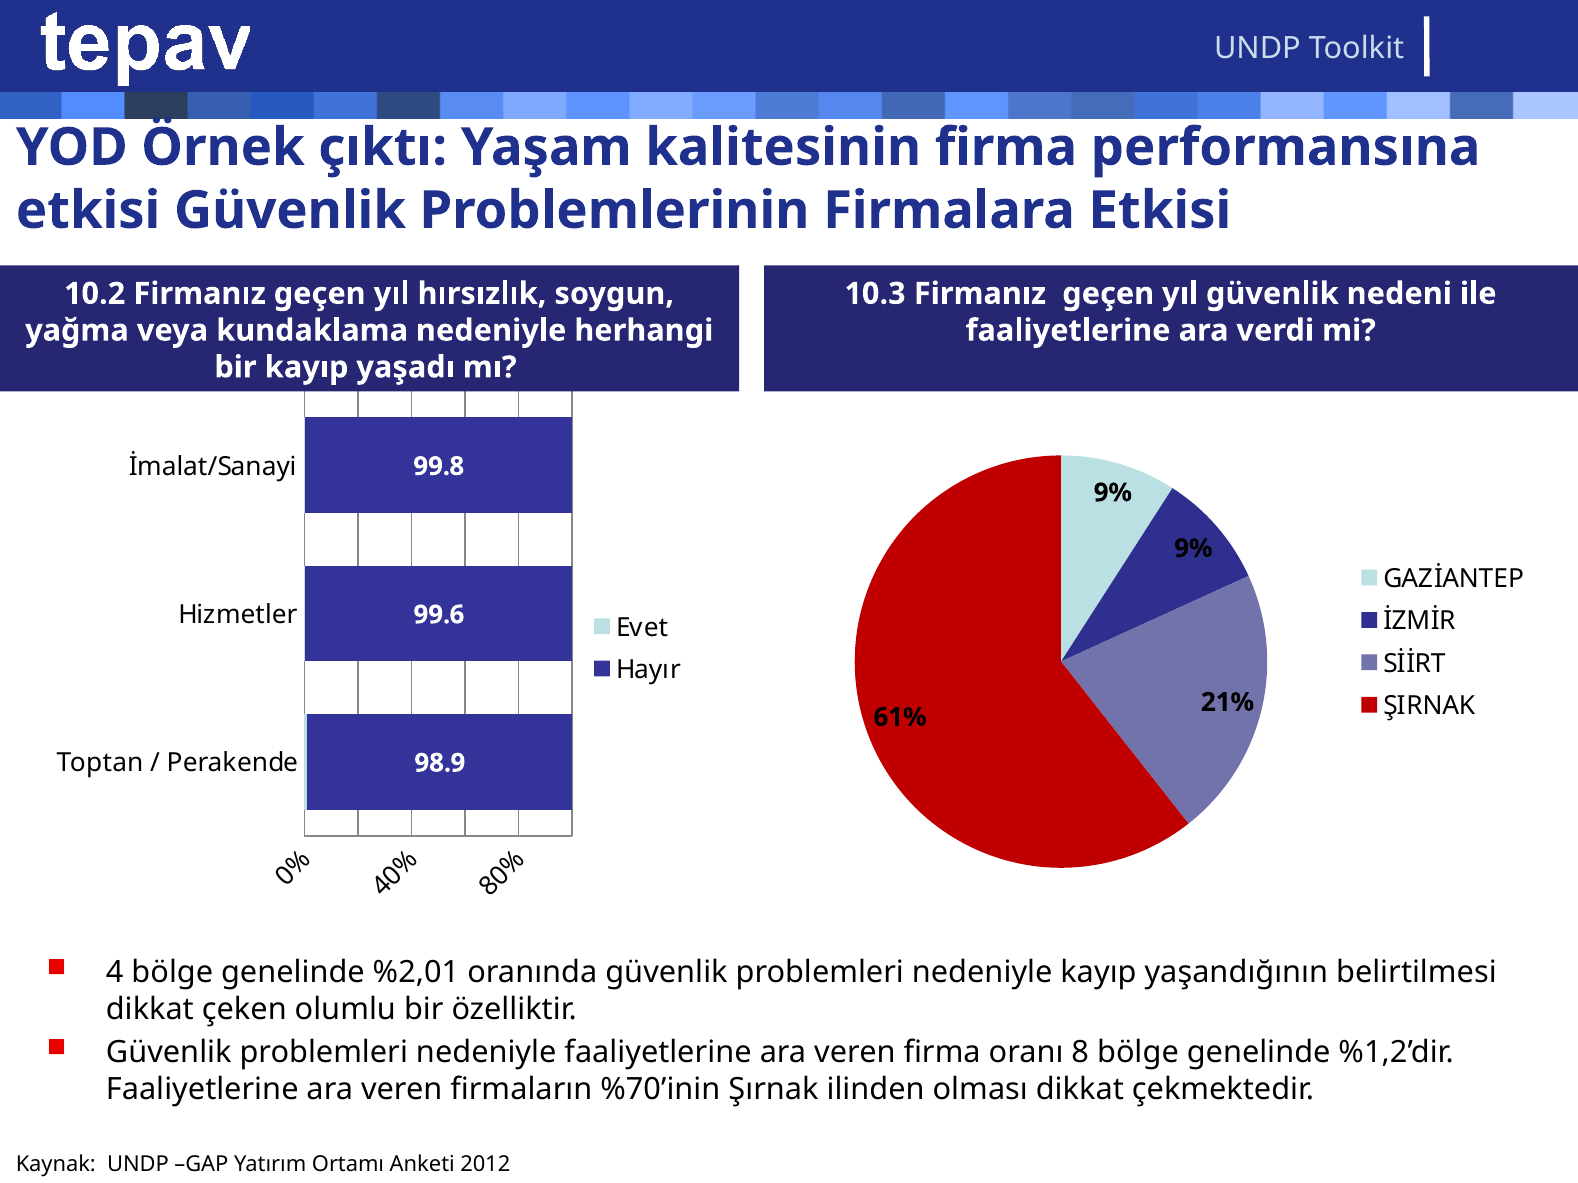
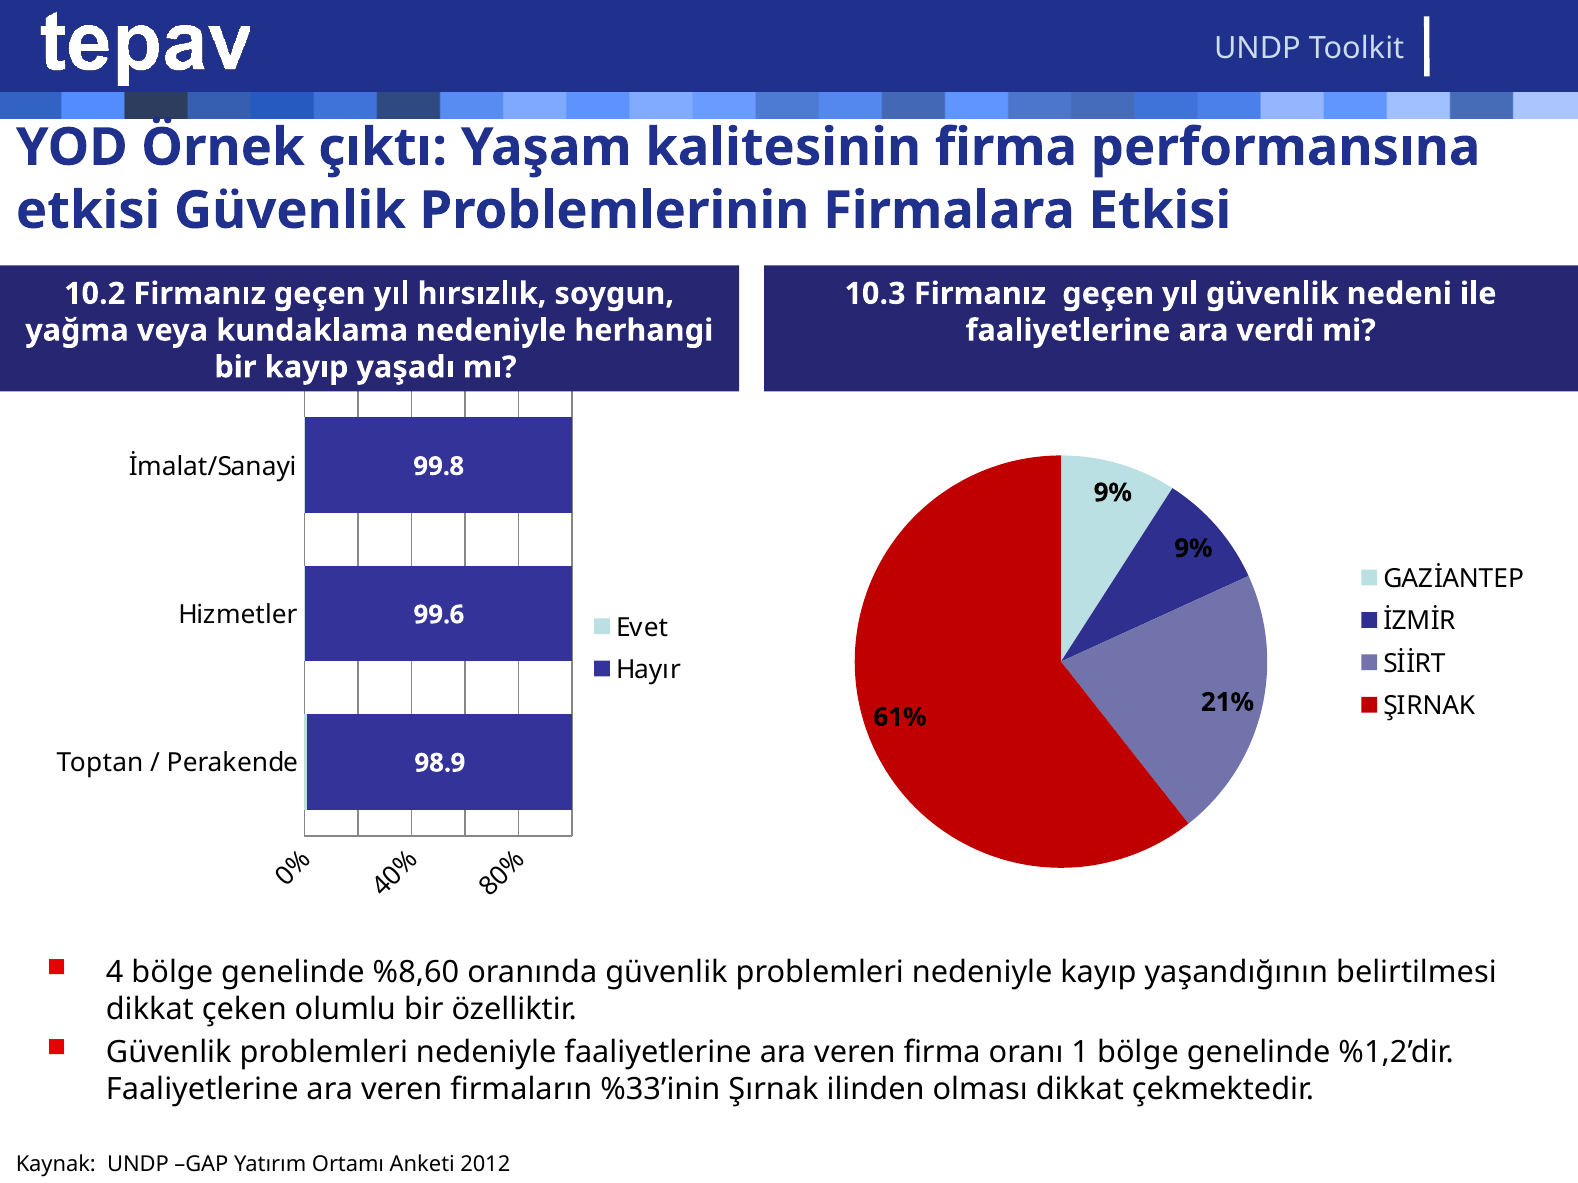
%2,01: %2,01 -> %8,60
oranı 8: 8 -> 1
%70’inin: %70’inin -> %33’inin
